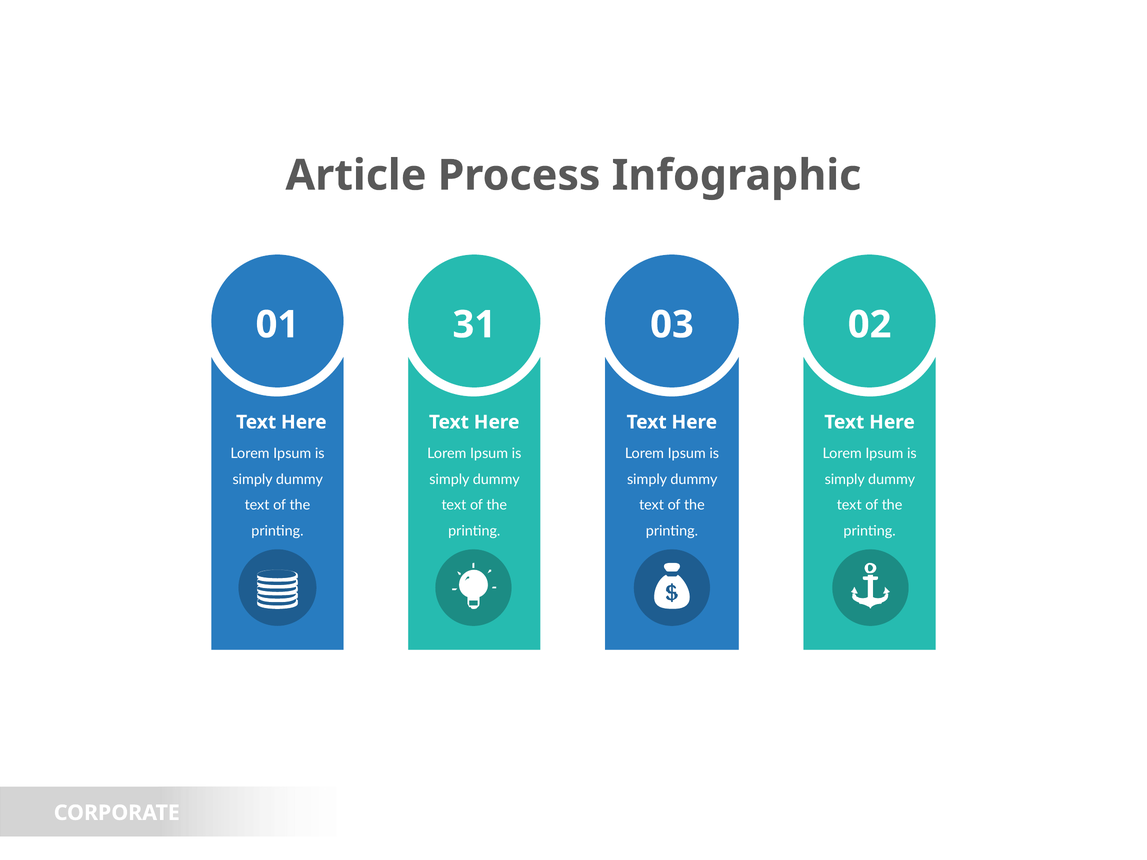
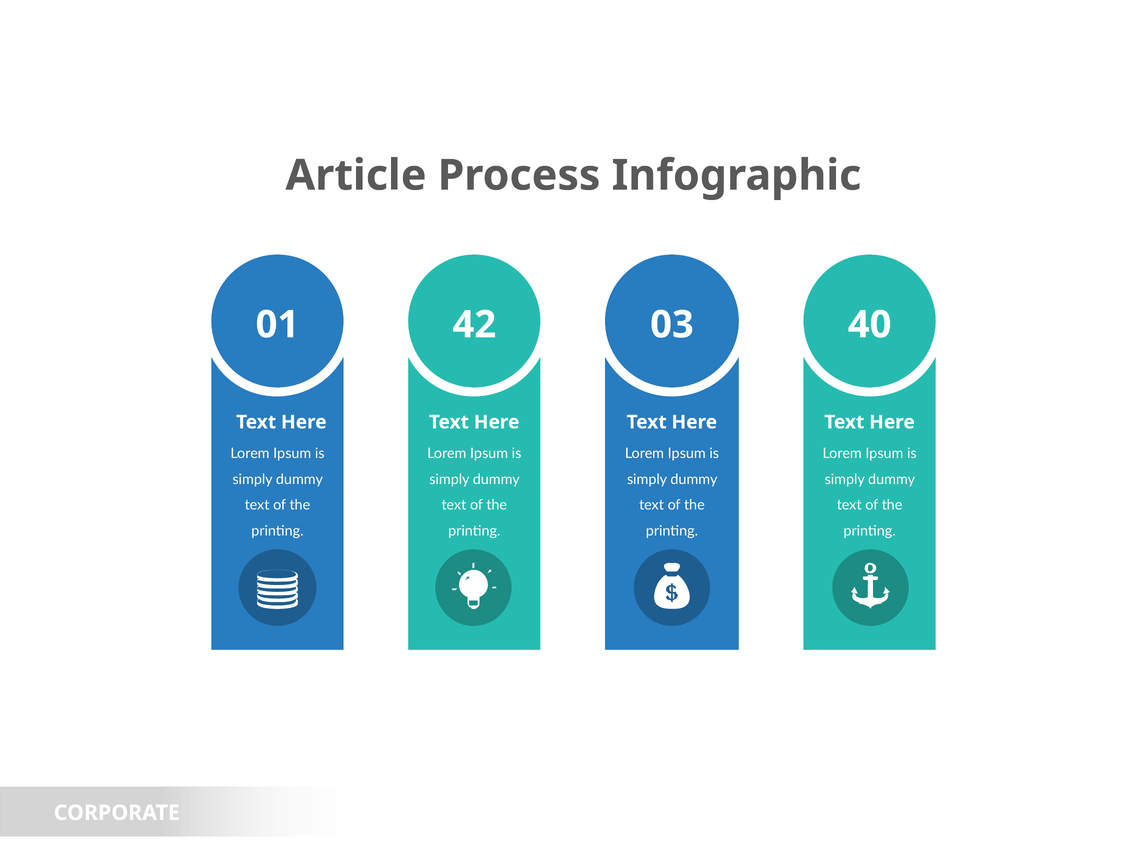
31: 31 -> 42
02: 02 -> 40
